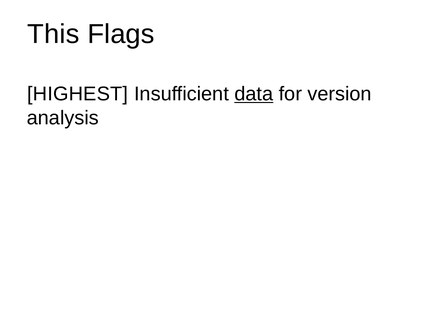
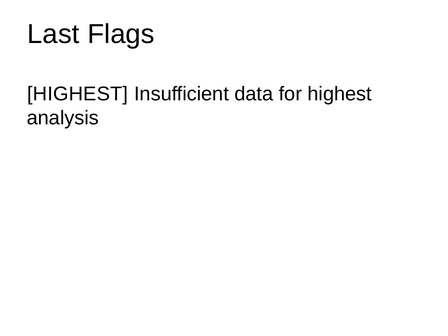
This: This -> Last
data underline: present -> none
for version: version -> highest
